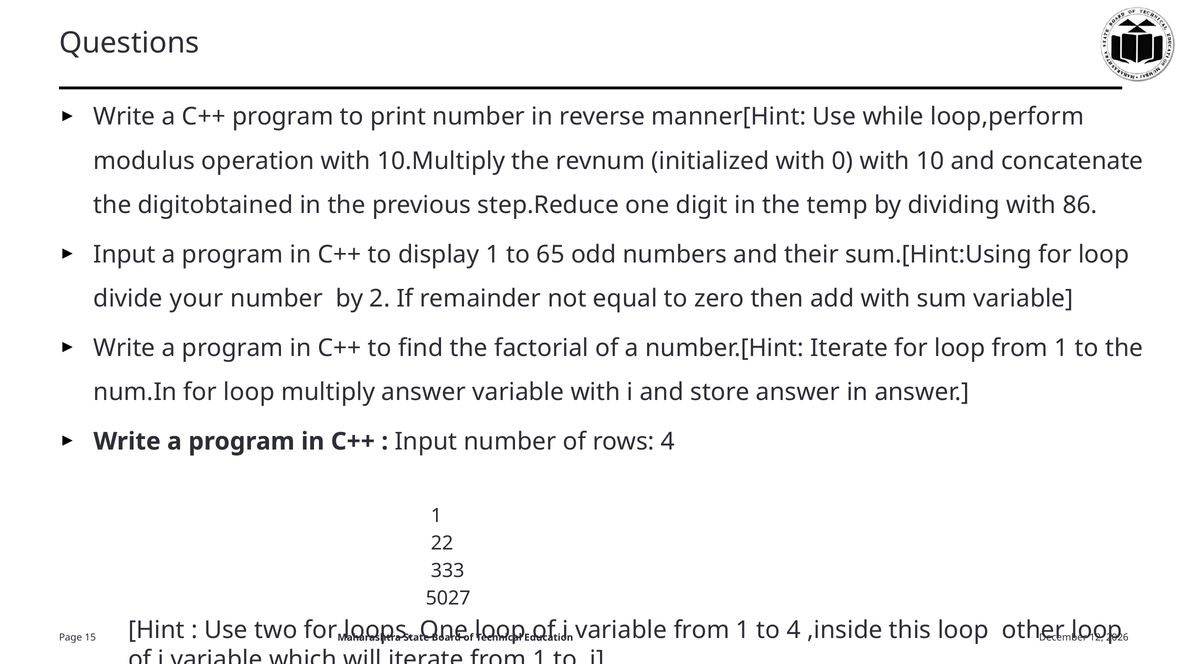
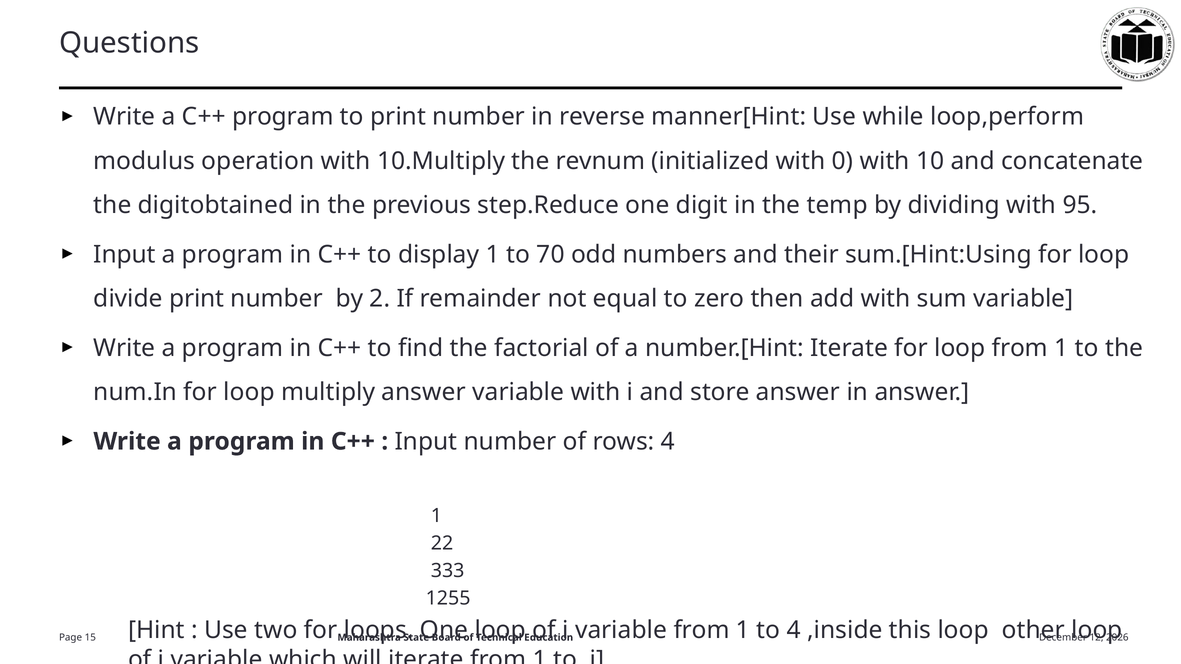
86: 86 -> 95
65: 65 -> 70
divide your: your -> print
5027: 5027 -> 1255
